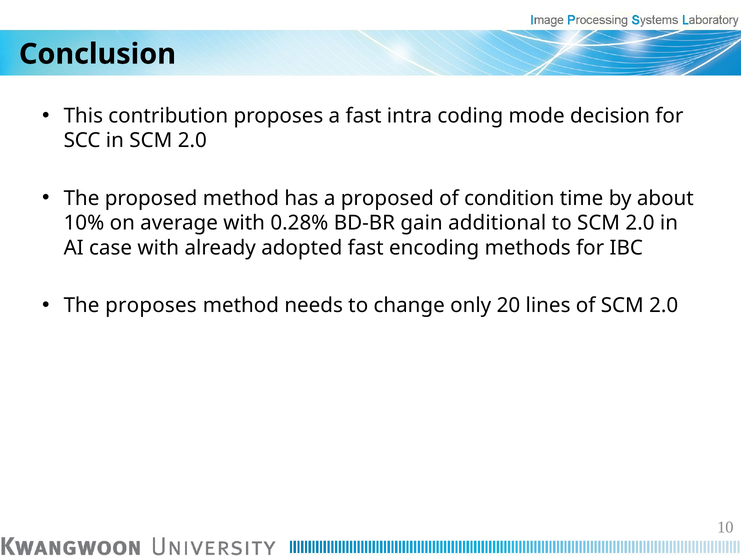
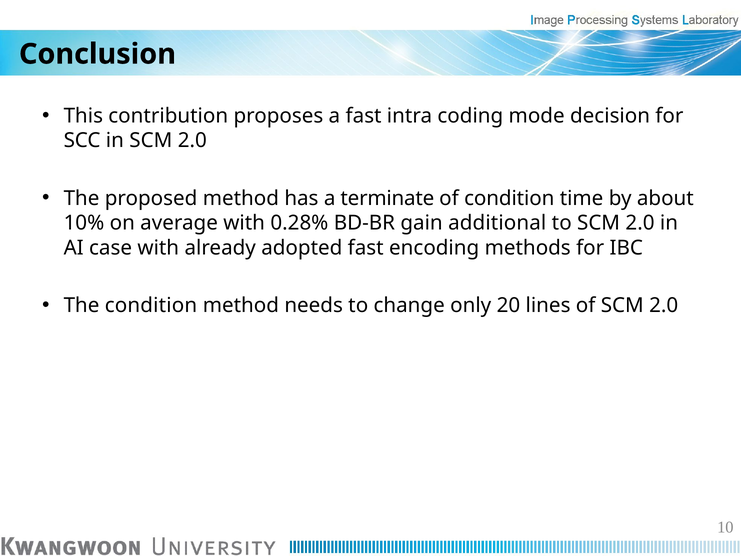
a proposed: proposed -> terminate
The proposes: proposes -> condition
